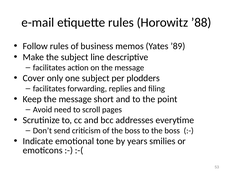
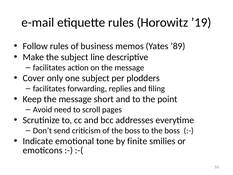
’88: ’88 -> ’19
years: years -> finite
